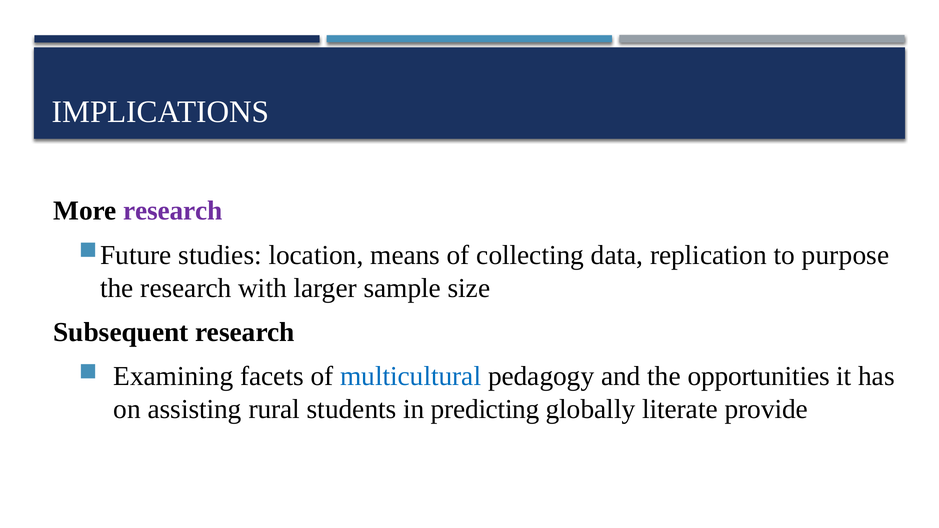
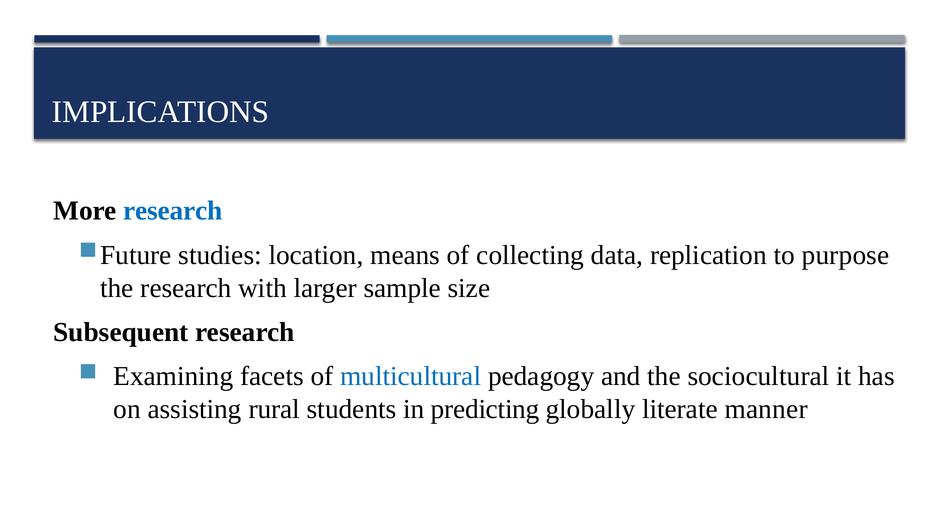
research at (173, 211) colour: purple -> blue
opportunities: opportunities -> sociocultural
provide: provide -> manner
